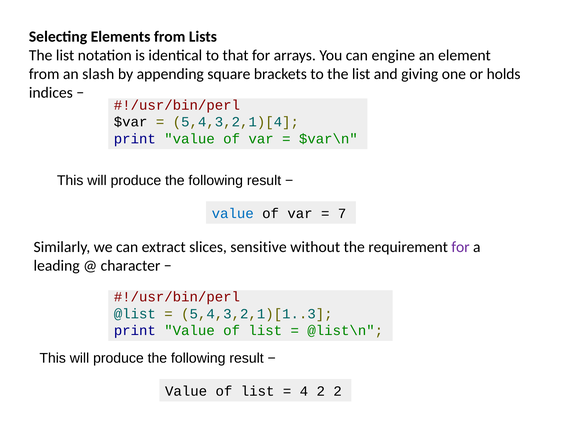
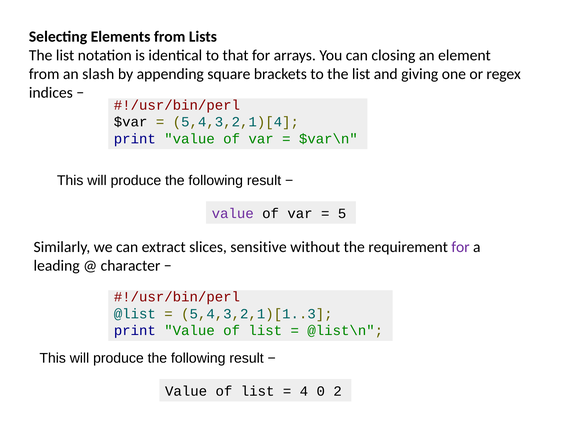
engine: engine -> closing
holds: holds -> regex
value at (233, 213) colour: blue -> purple
7: 7 -> 5
4 2: 2 -> 0
